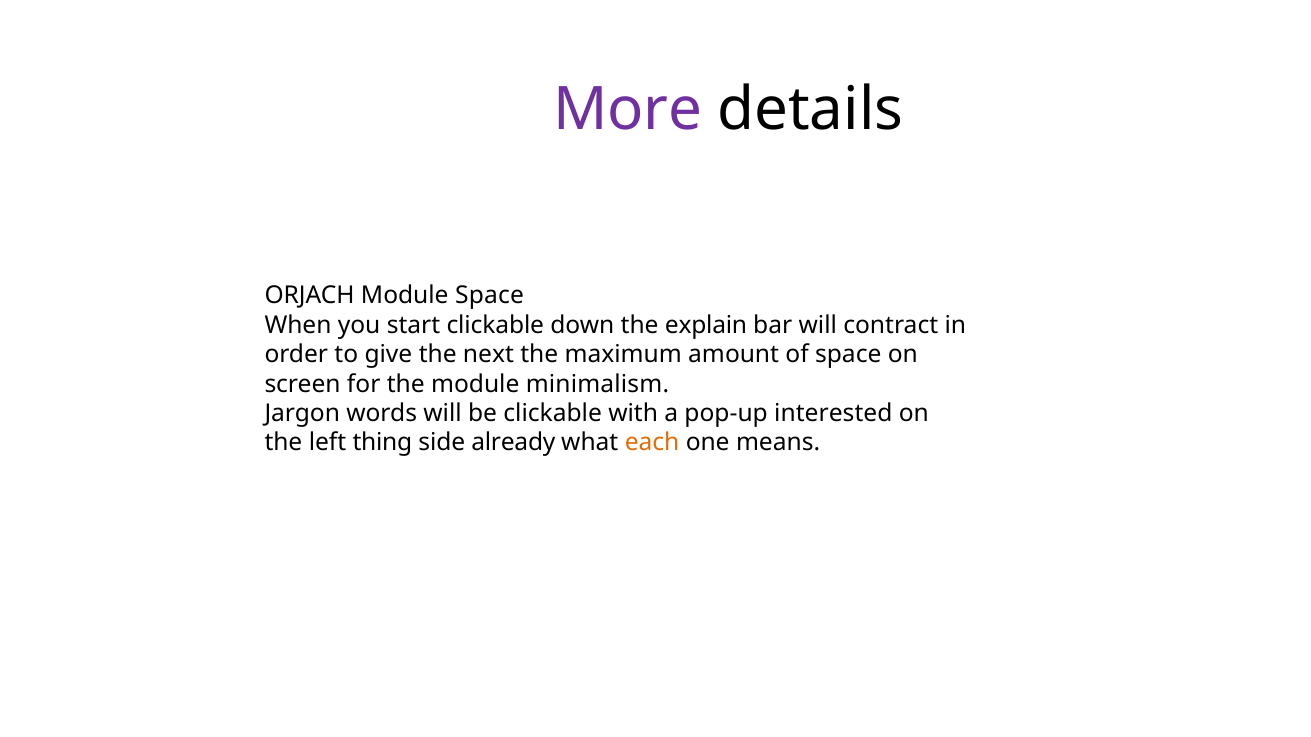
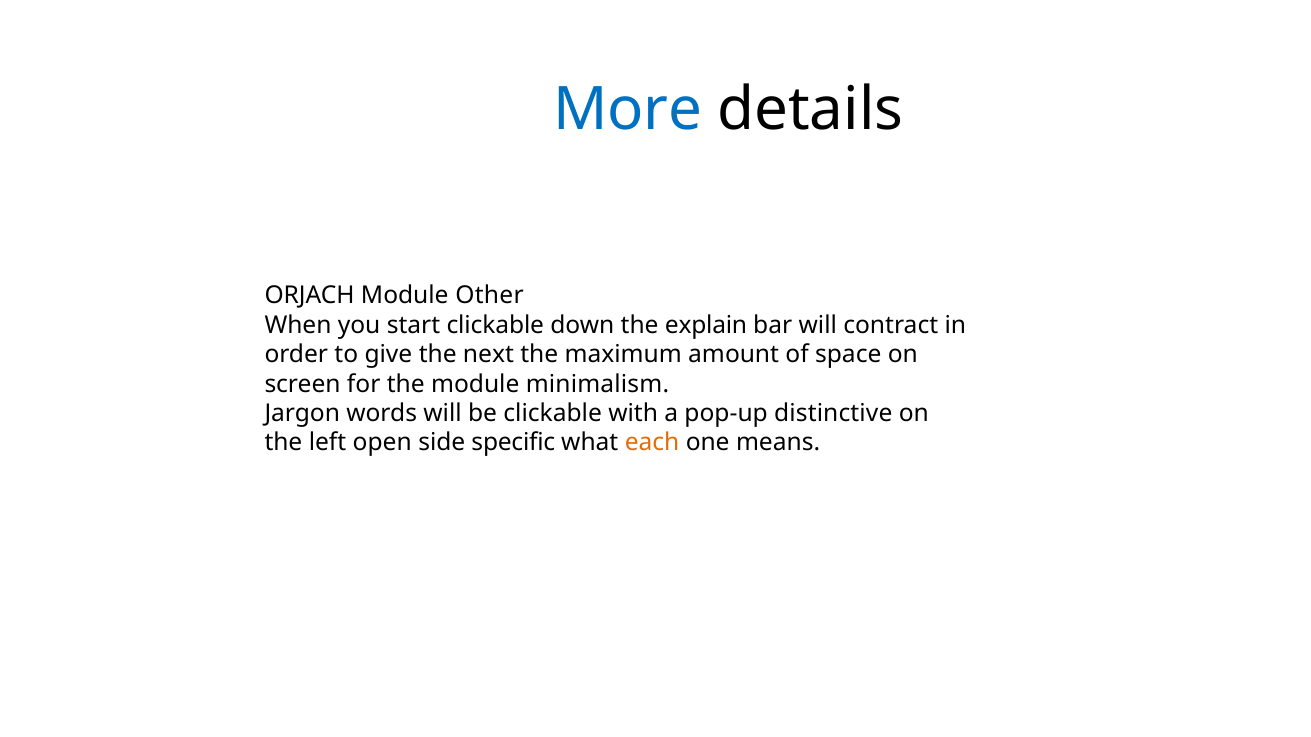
More colour: purple -> blue
Module Space: Space -> Other
interested: interested -> distinctive
thing: thing -> open
already: already -> specific
